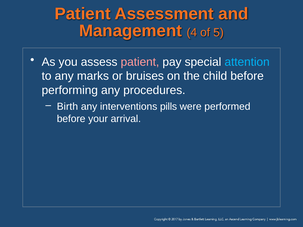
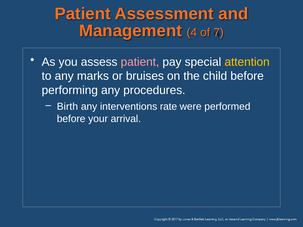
5: 5 -> 7
attention colour: light blue -> yellow
pills: pills -> rate
